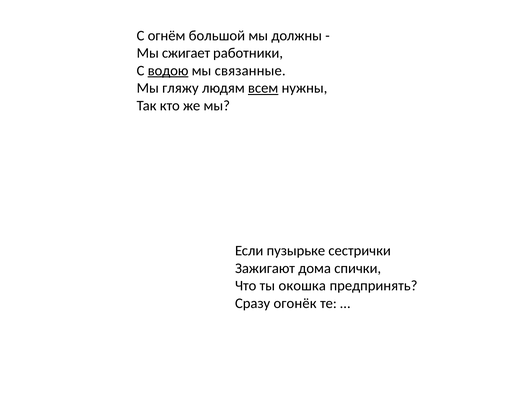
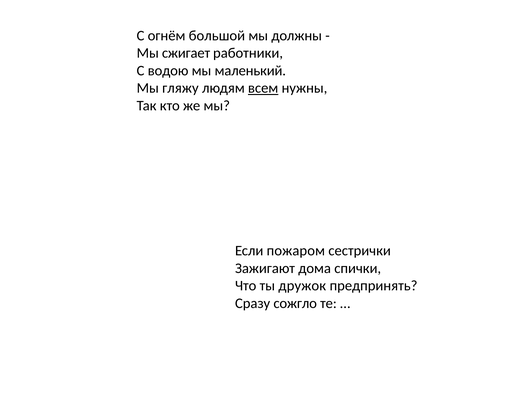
водою underline: present -> none
связанные: связанные -> маленький
пузырьке: пузырьке -> пожаром
окошка: окошка -> дружок
огонёк: огонёк -> сожгло
